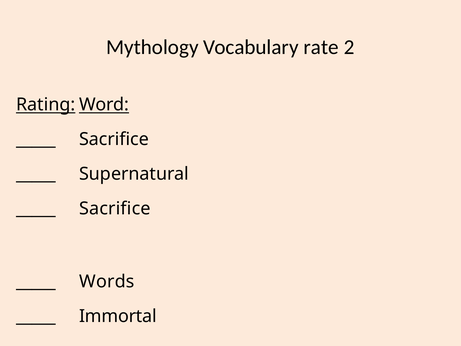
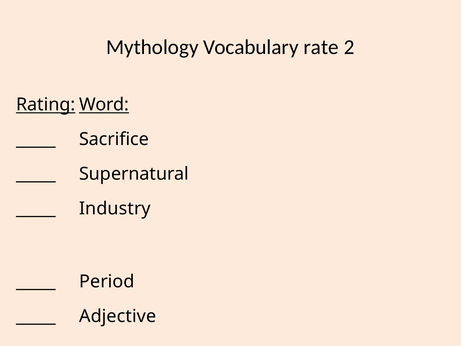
Sacrifice at (115, 208): Sacrifice -> Industry
Words: Words -> Period
Immortal: Immortal -> Adjective
